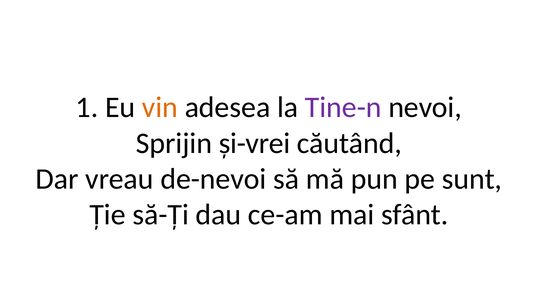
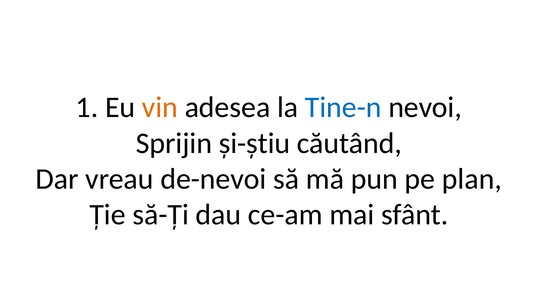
Tine-n colour: purple -> blue
și-vrei: și-vrei -> și-știu
sunt: sunt -> plan
